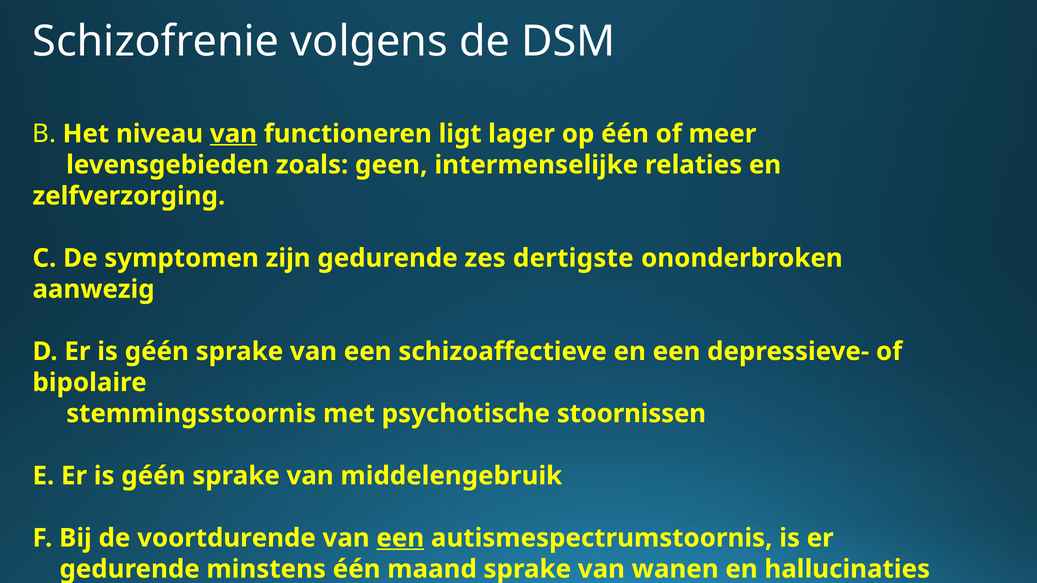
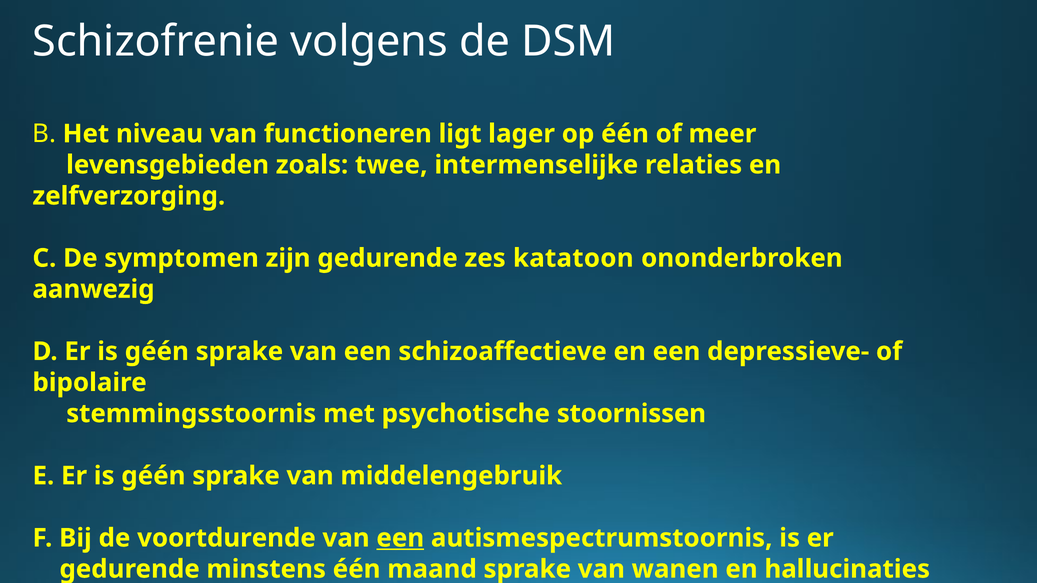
van at (233, 134) underline: present -> none
geen: geen -> twee
dertigste: dertigste -> katatoon
